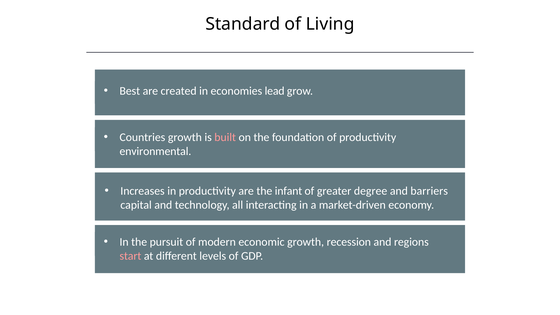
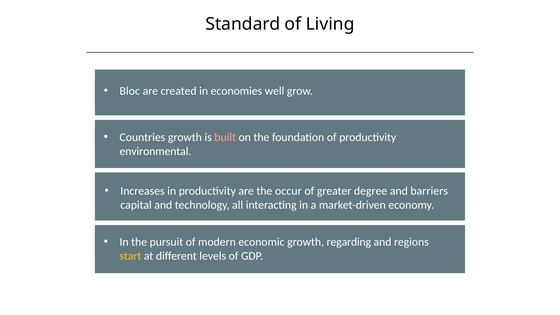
Best: Best -> Bloc
lead: lead -> well
infant: infant -> occur
recession: recession -> regarding
start colour: pink -> yellow
